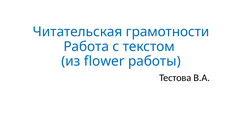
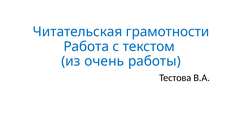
flower: flower -> очень
